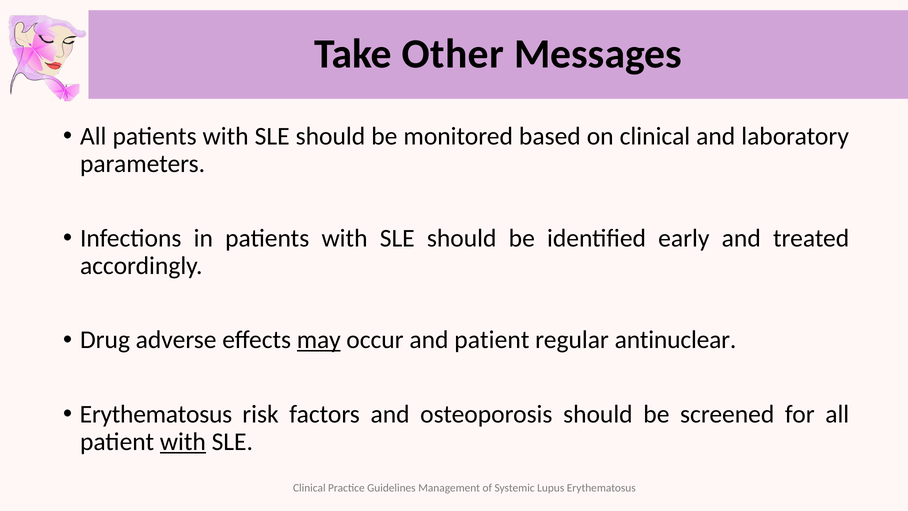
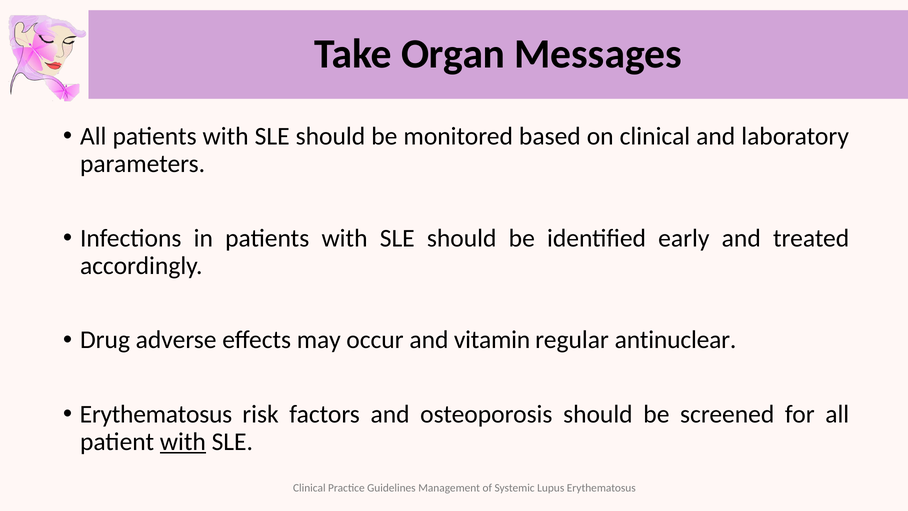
Other: Other -> Organ
may underline: present -> none
and patient: patient -> vitamin
